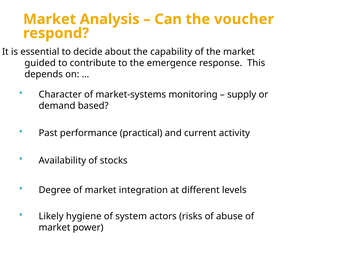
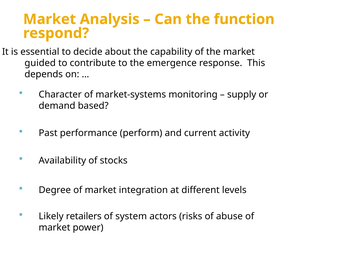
voucher: voucher -> function
practical: practical -> perform
hygiene: hygiene -> retailers
